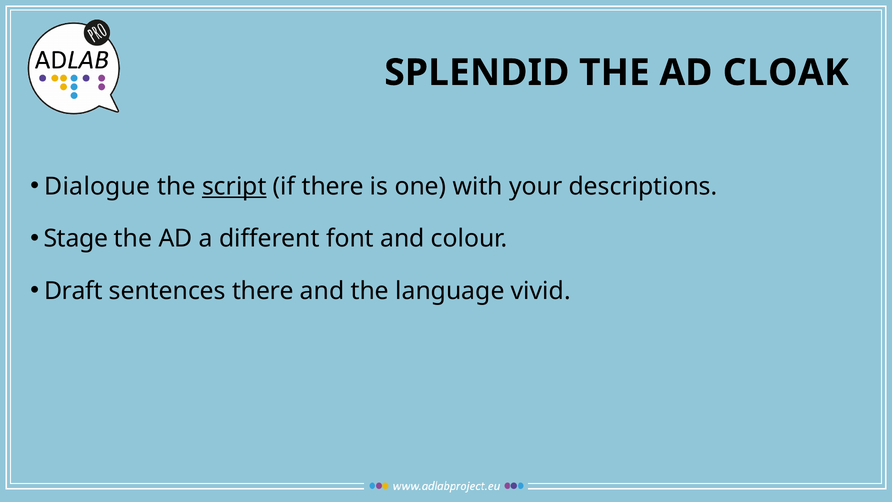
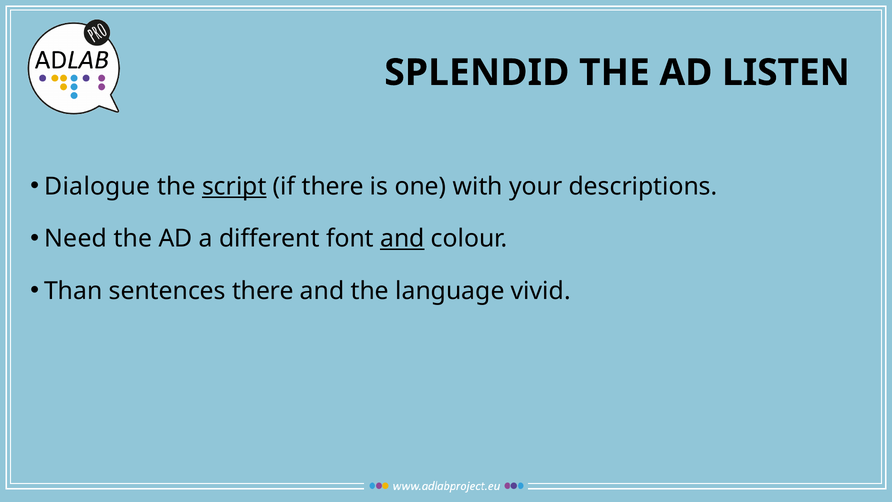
CLOAK: CLOAK -> LISTEN
Stage: Stage -> Need
and at (402, 239) underline: none -> present
Draft: Draft -> Than
